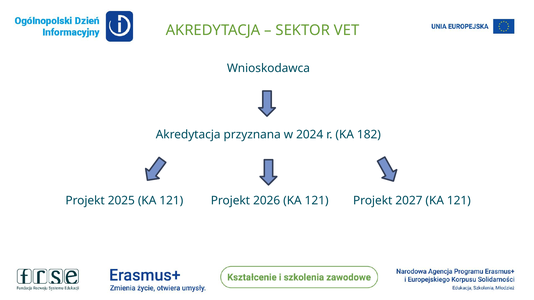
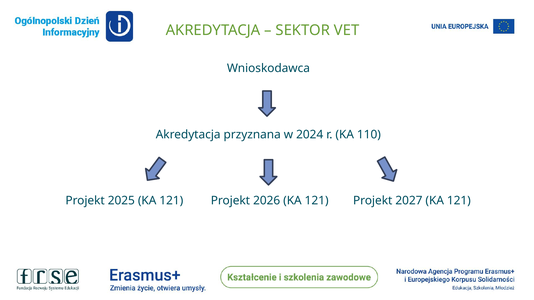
182: 182 -> 110
